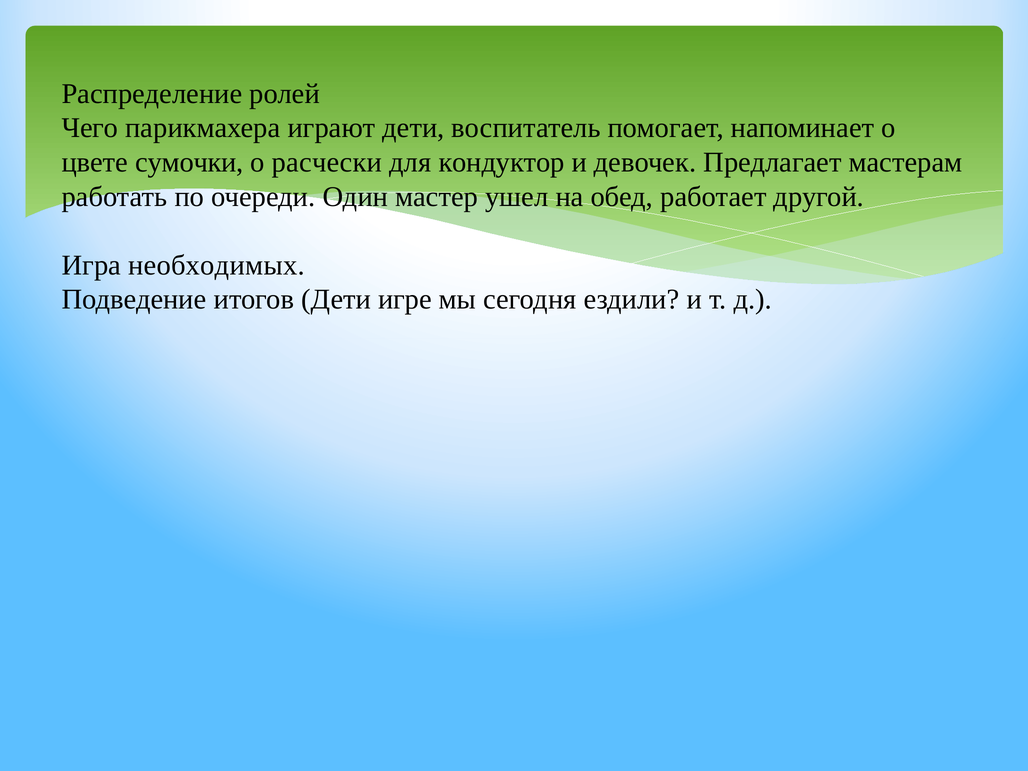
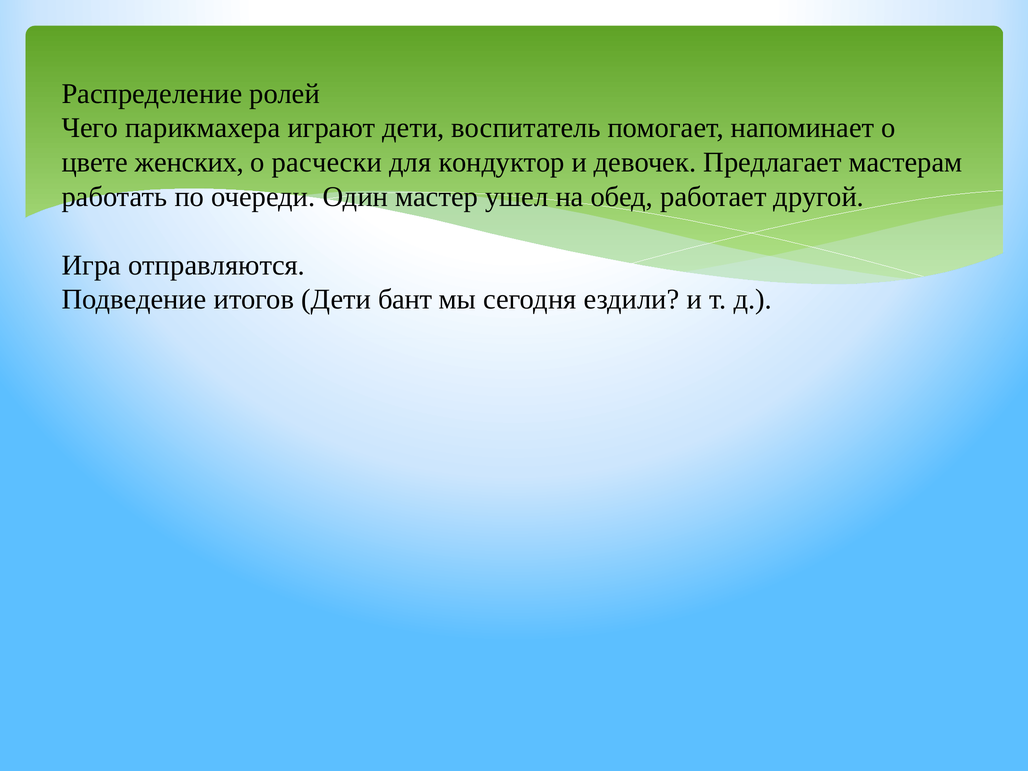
сумочки: сумочки -> женских
необходимых: необходимых -> отправляются
игре: игре -> бант
